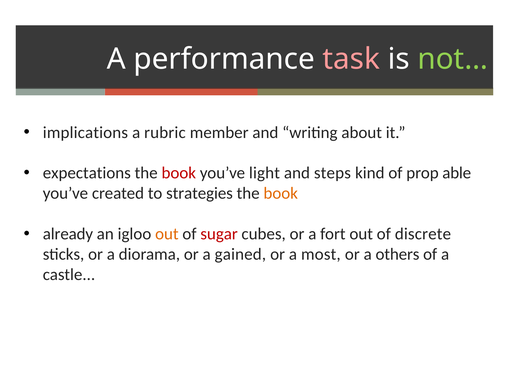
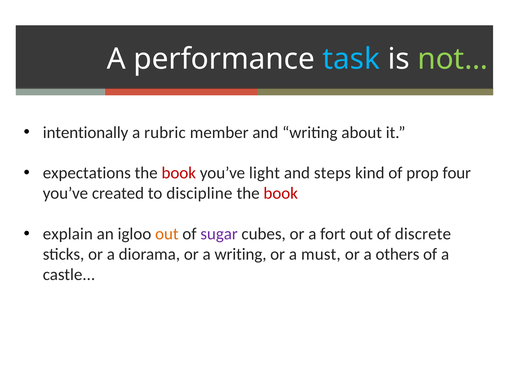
task colour: pink -> light blue
implications: implications -> intentionally
able: able -> four
strategies: strategies -> discipline
book at (281, 194) colour: orange -> red
already: already -> explain
sugar colour: red -> purple
a gained: gained -> writing
most: most -> must
